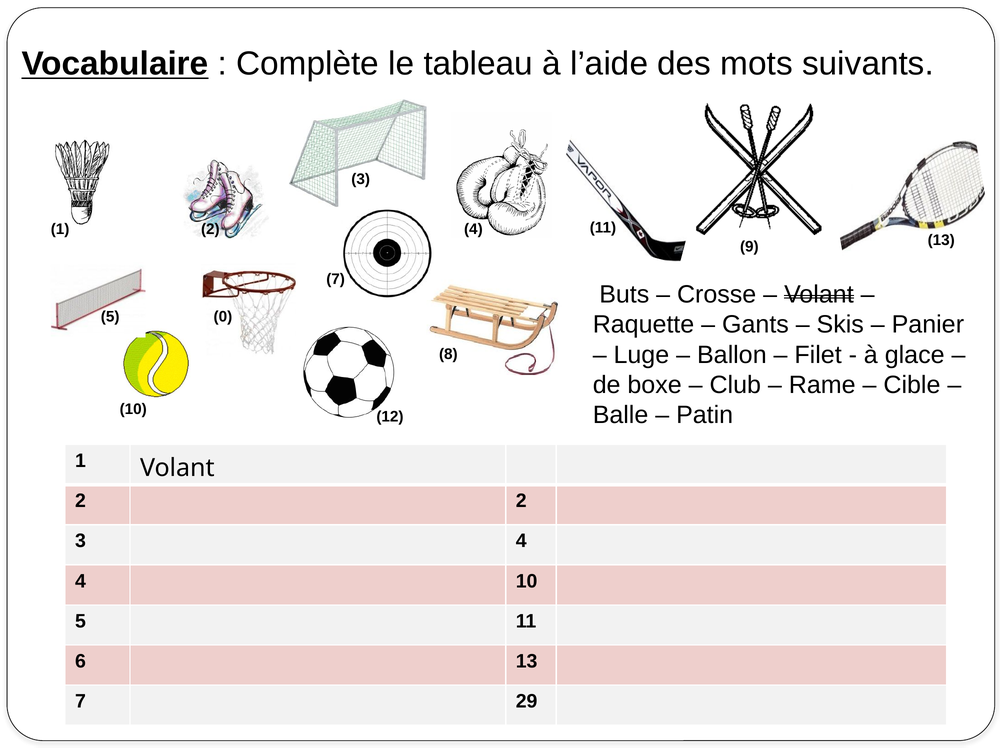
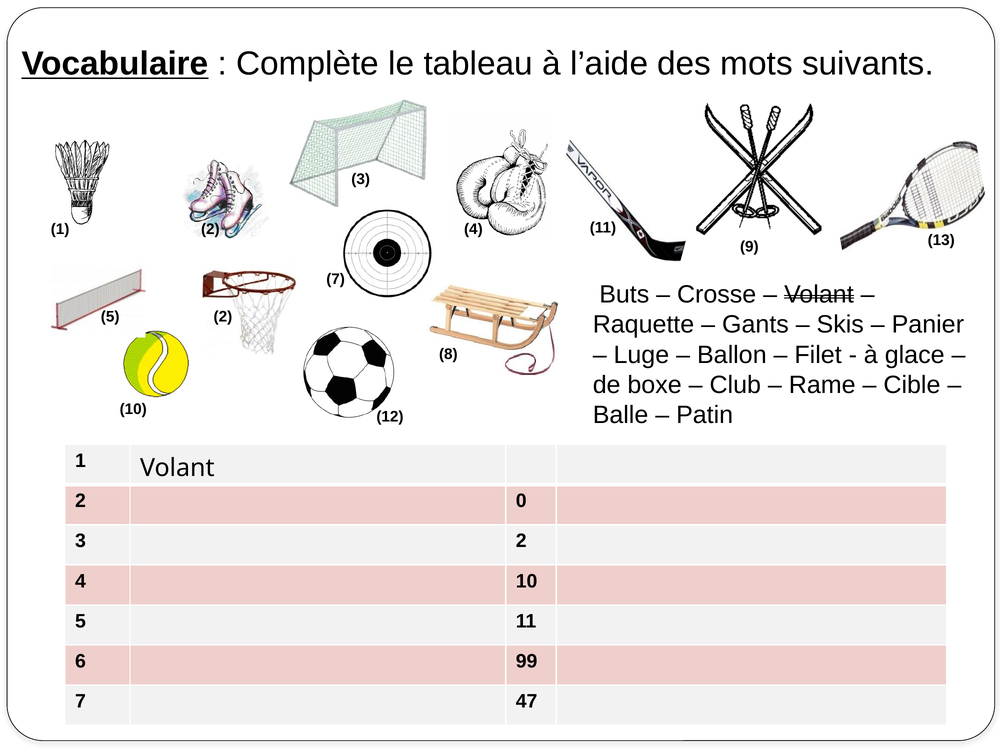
5 0: 0 -> 2
2 2: 2 -> 0
4 at (521, 541): 4 -> 2
6 13: 13 -> 99
29: 29 -> 47
